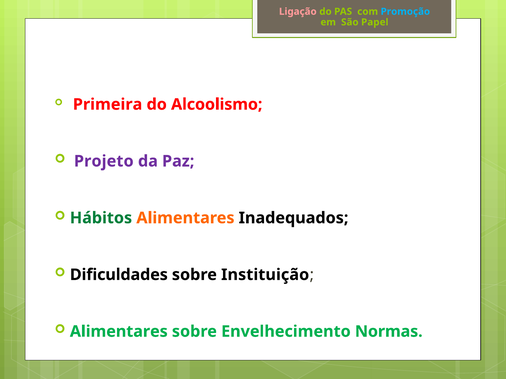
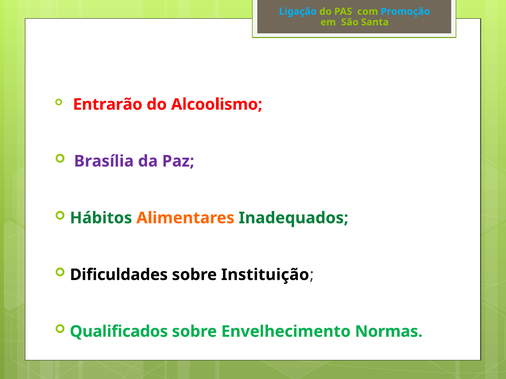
Ligação colour: pink -> light blue
Papel: Papel -> Santa
Primeira: Primeira -> Entrarão
Projeto: Projeto -> Brasília
Inadequados colour: black -> green
Alimentares at (119, 332): Alimentares -> Qualificados
